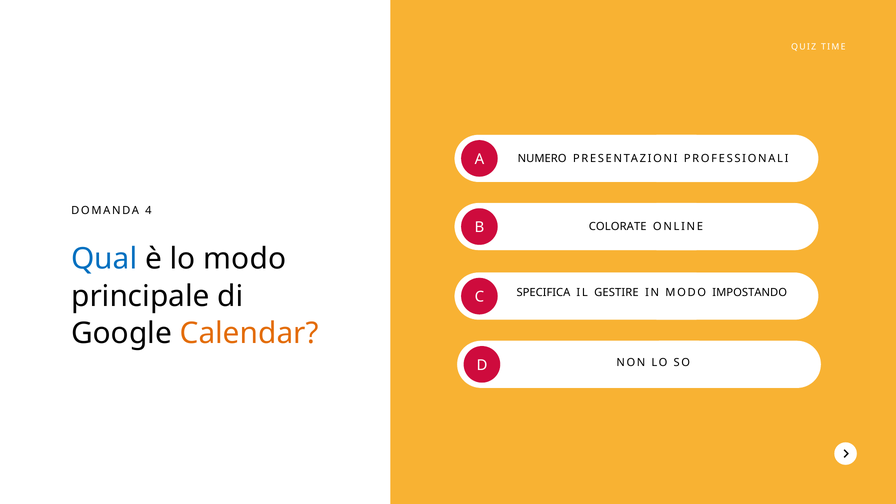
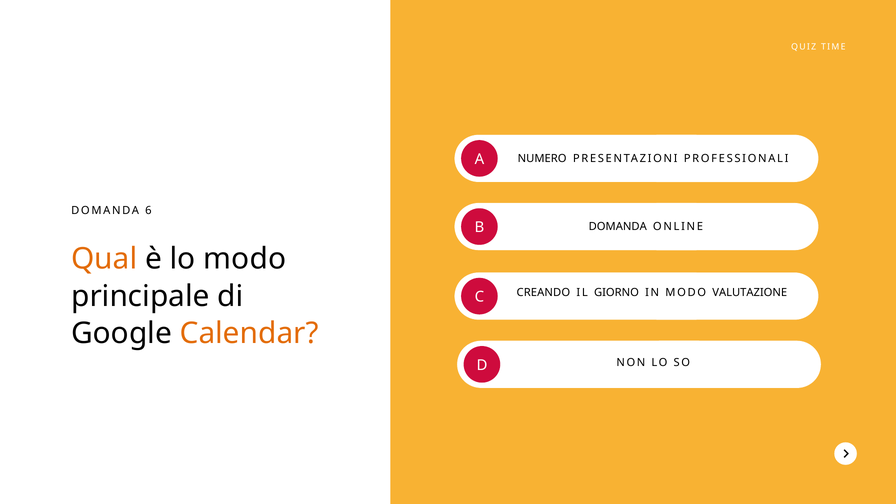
4: 4 -> 6
COLORATE at (618, 226): COLORATE -> DOMANDA
Qual colour: blue -> orange
SPECIFICA: SPECIFICA -> CREANDO
GESTIRE: GESTIRE -> GIORNO
IMPOSTANDO: IMPOSTANDO -> VALUTAZIONE
